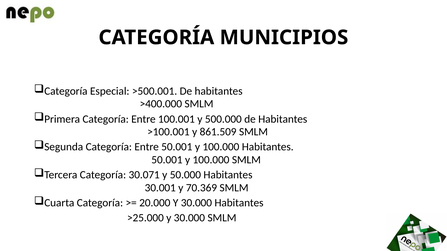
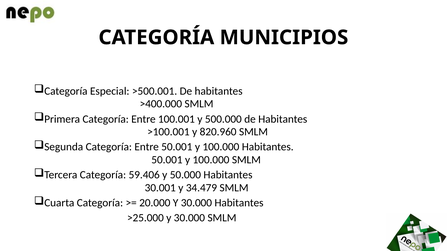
861.509: 861.509 -> 820.960
30.071: 30.071 -> 59.406
70.369: 70.369 -> 34.479
